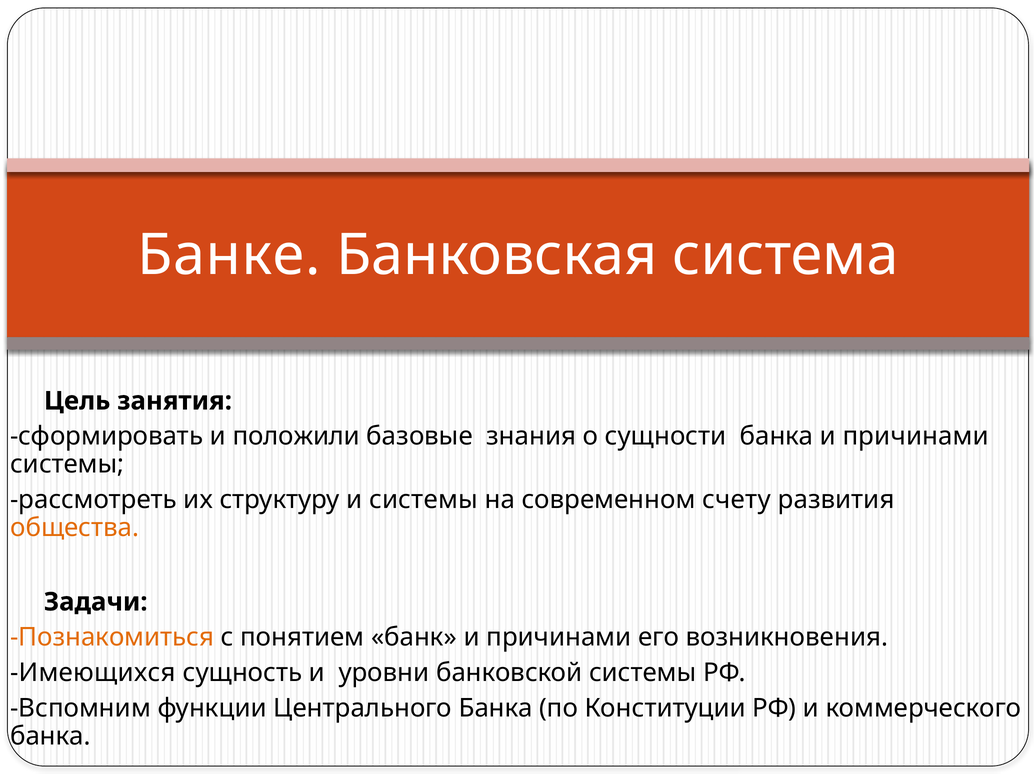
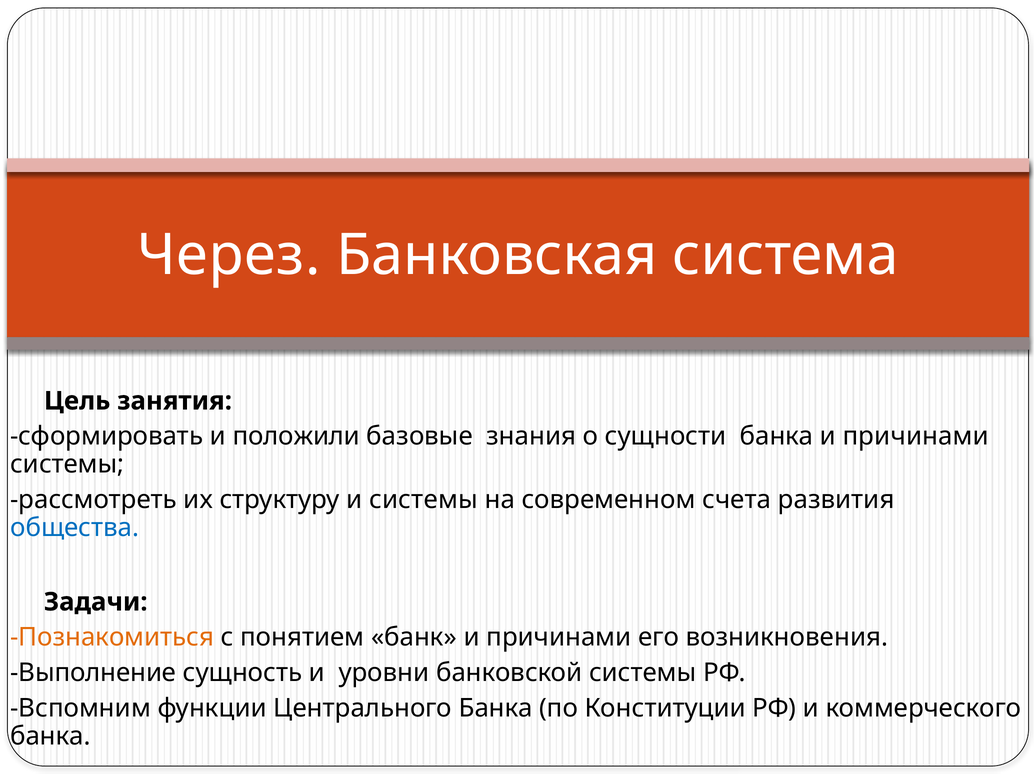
Банке: Банке -> Через
счету: счету -> счета
общества colour: orange -> blue
Имеющихся: Имеющихся -> Выполнение
